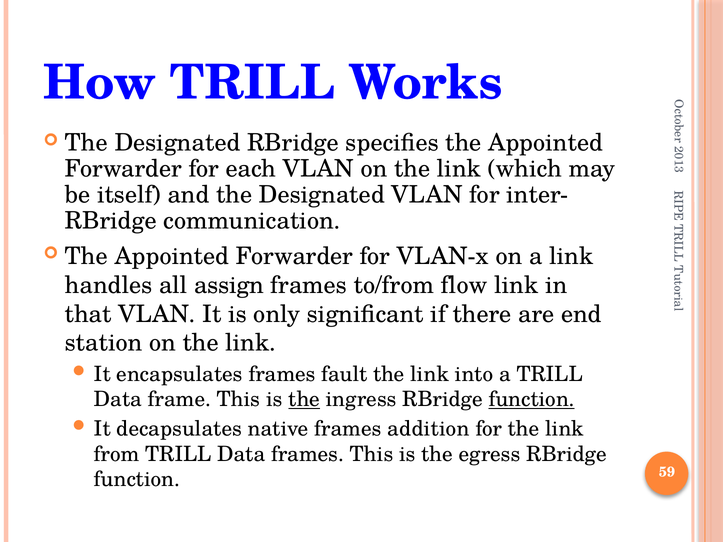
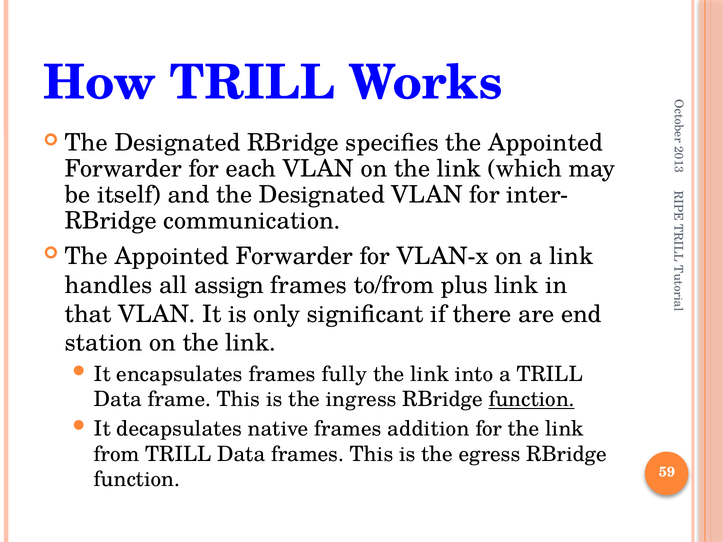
flow: flow -> plus
fault: fault -> fully
the at (304, 400) underline: present -> none
